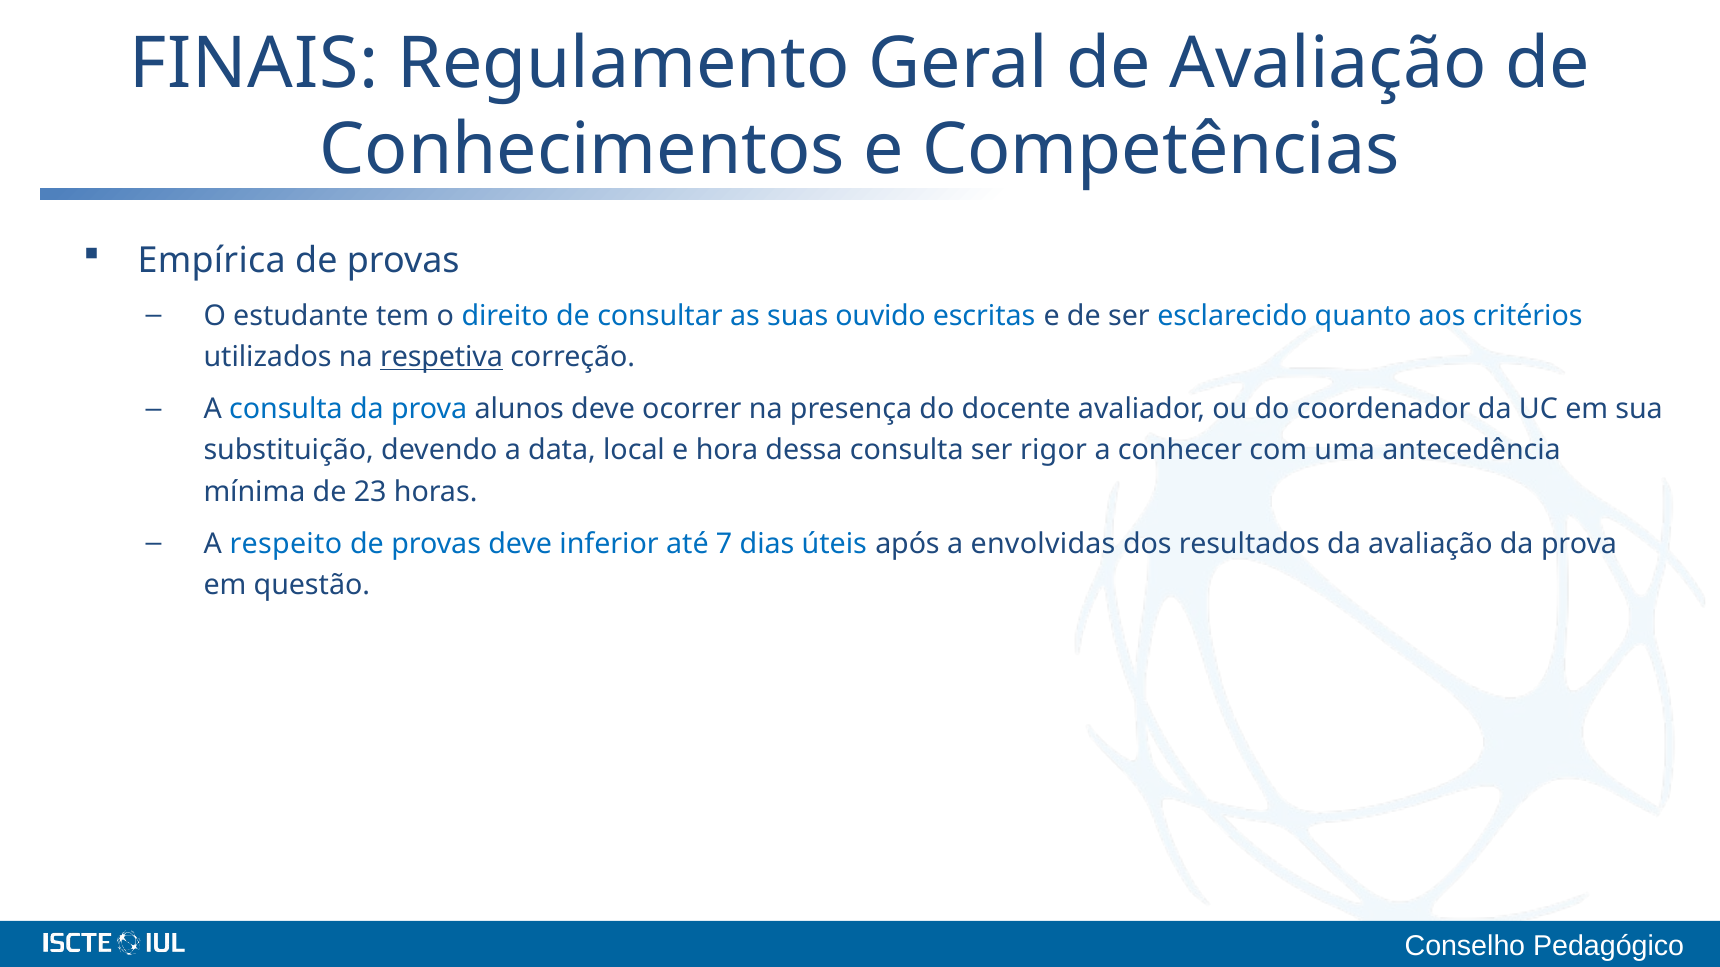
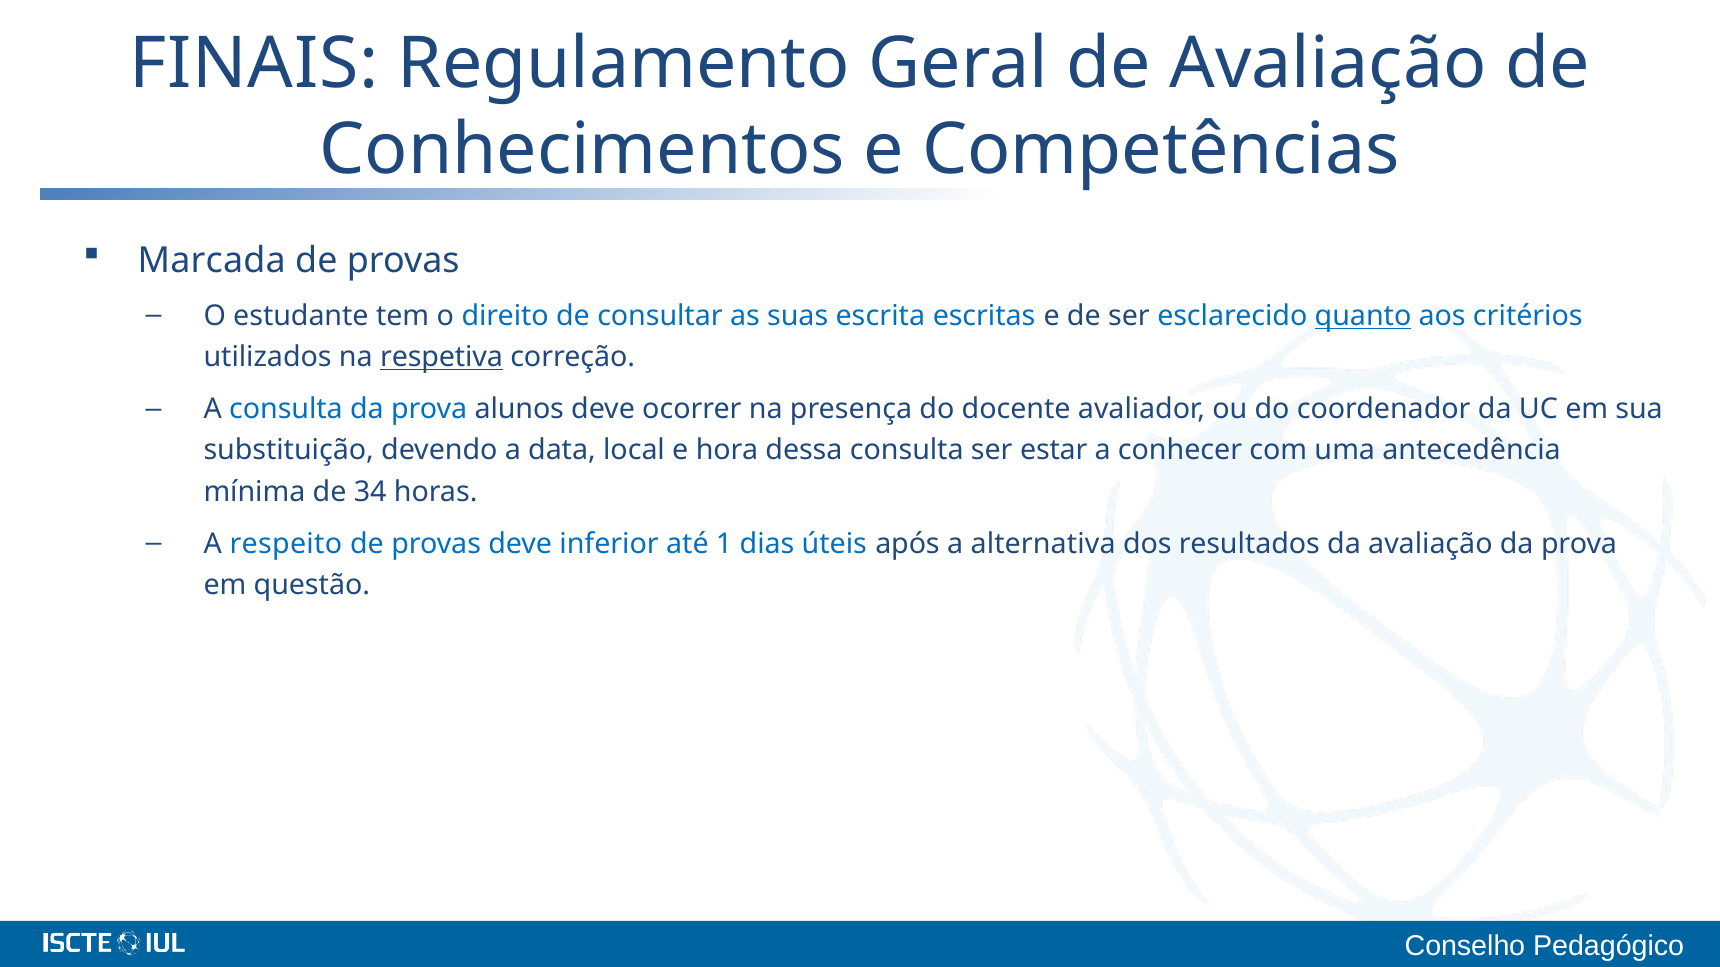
Empírica: Empírica -> Marcada
ouvido: ouvido -> escrita
quanto underline: none -> present
rigor: rigor -> estar
23: 23 -> 34
7: 7 -> 1
envolvidas: envolvidas -> alternativa
